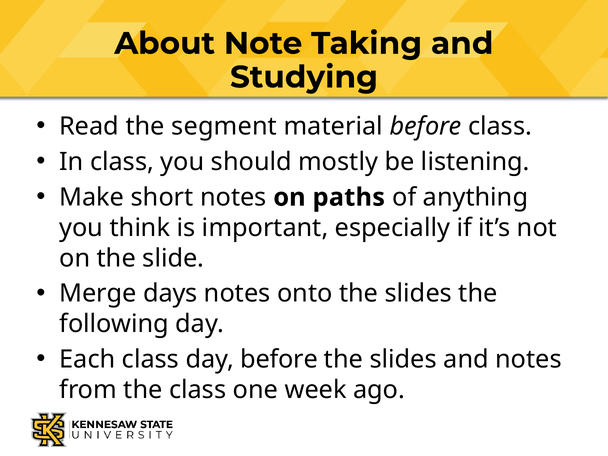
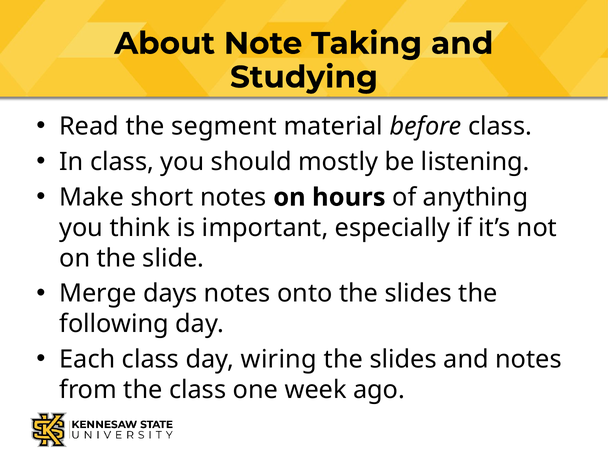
paths: paths -> hours
day before: before -> wiring
